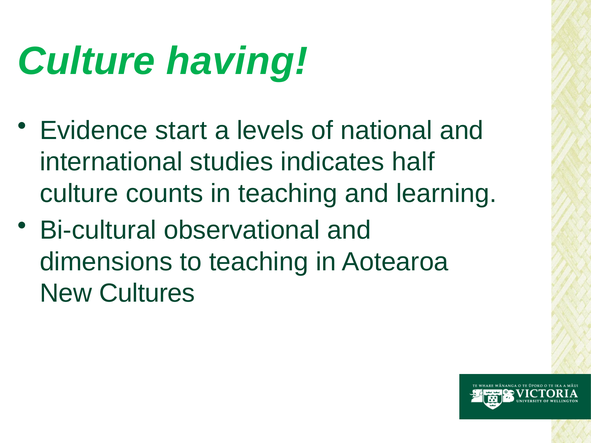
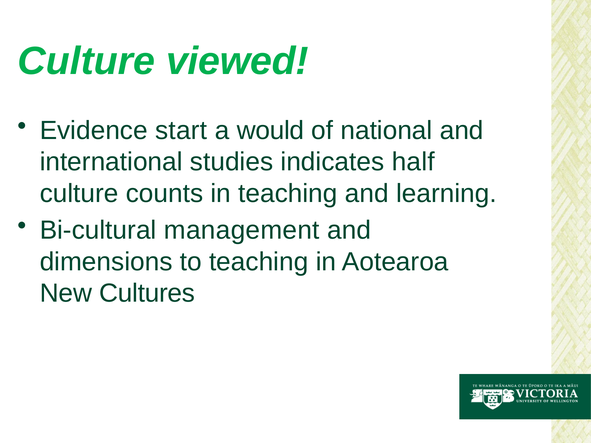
having: having -> viewed
levels: levels -> would
observational: observational -> management
